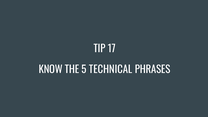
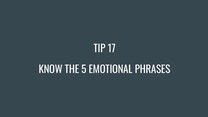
TECHNICAL: TECHNICAL -> EMOTIONAL
